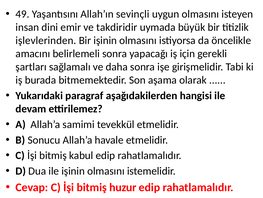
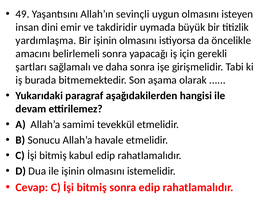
işlevlerinden: işlevlerinden -> yardımlaşma
bitmiş huzur: huzur -> sonra
